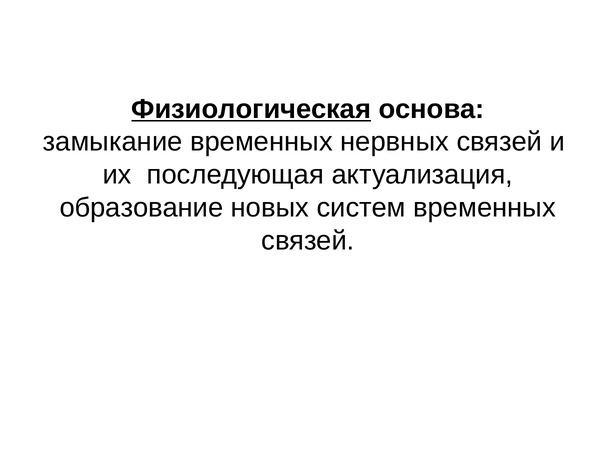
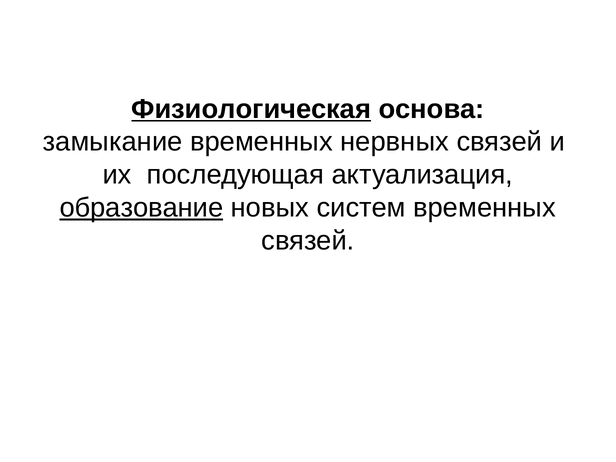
образование underline: none -> present
